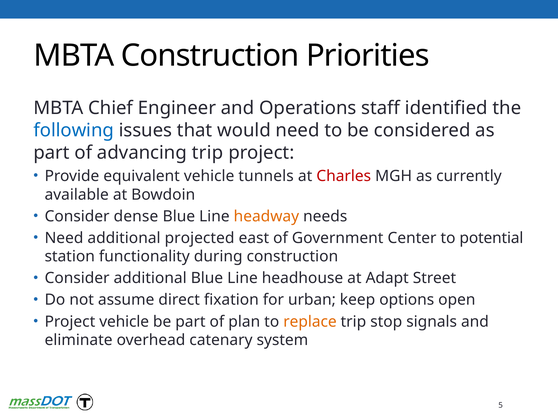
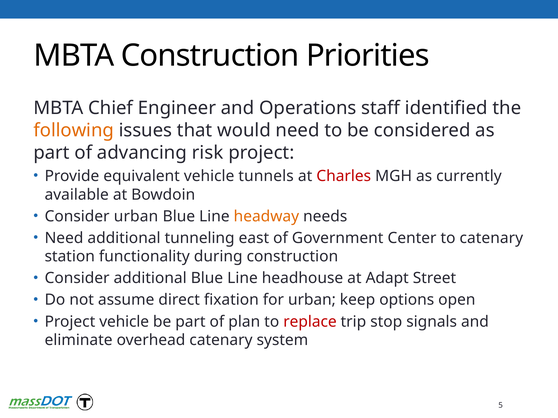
following colour: blue -> orange
advancing trip: trip -> risk
Consider dense: dense -> urban
projected: projected -> tunneling
to potential: potential -> catenary
replace colour: orange -> red
